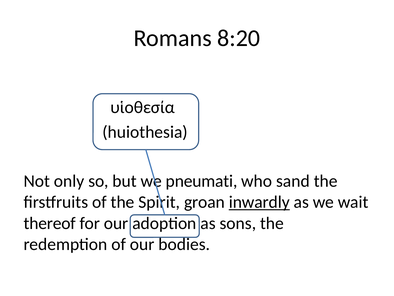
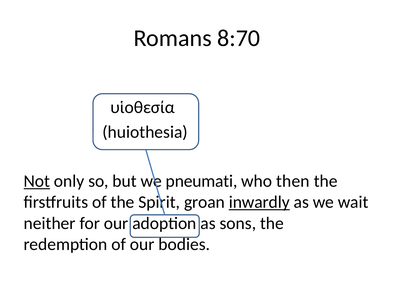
8:20: 8:20 -> 8:70
Not underline: none -> present
sand: sand -> then
thereof: thereof -> neither
